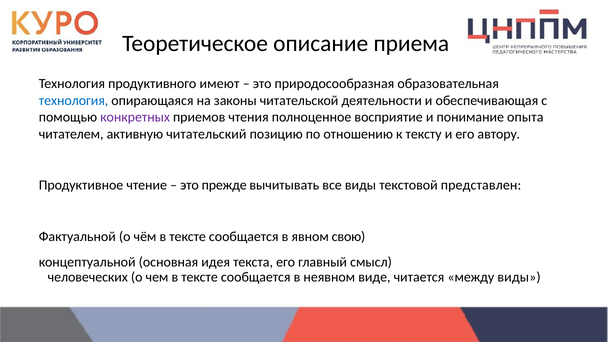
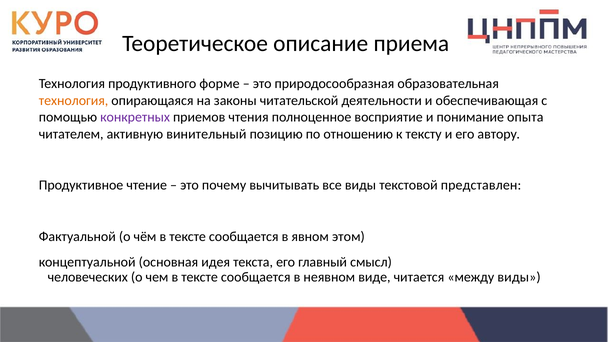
имеют: имеют -> форме
технология at (74, 101) colour: blue -> orange
читательский: читательский -> винительный
прежде: прежде -> почему
свою: свою -> этом
